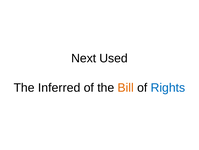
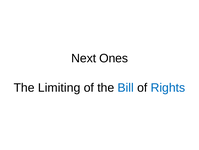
Used: Used -> Ones
Inferred: Inferred -> Limiting
Bill colour: orange -> blue
